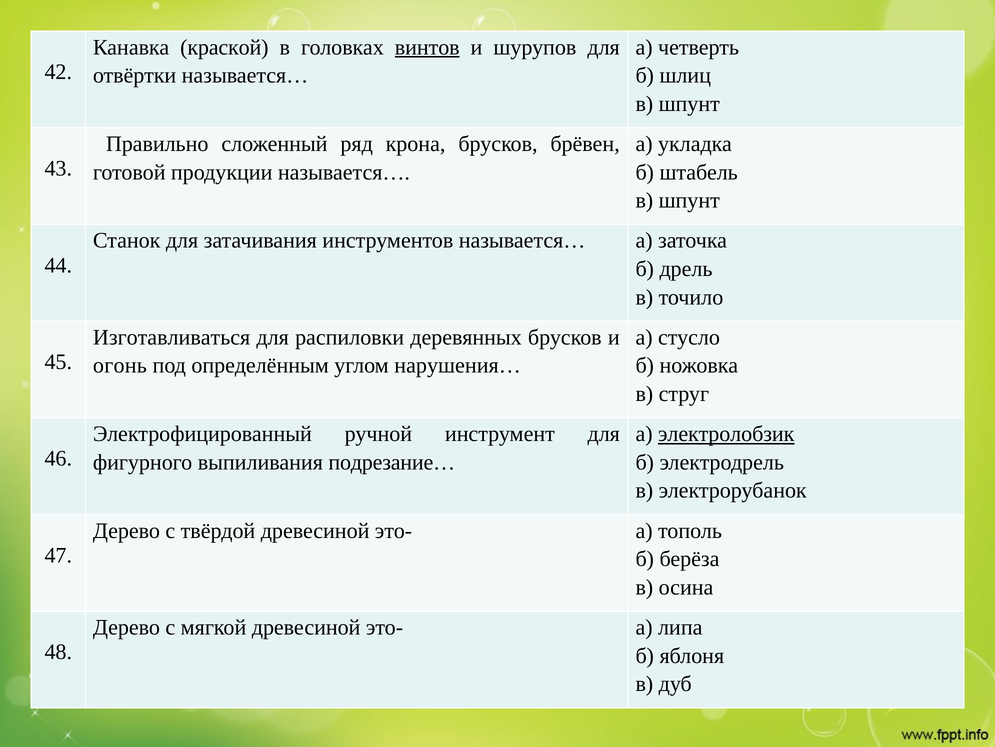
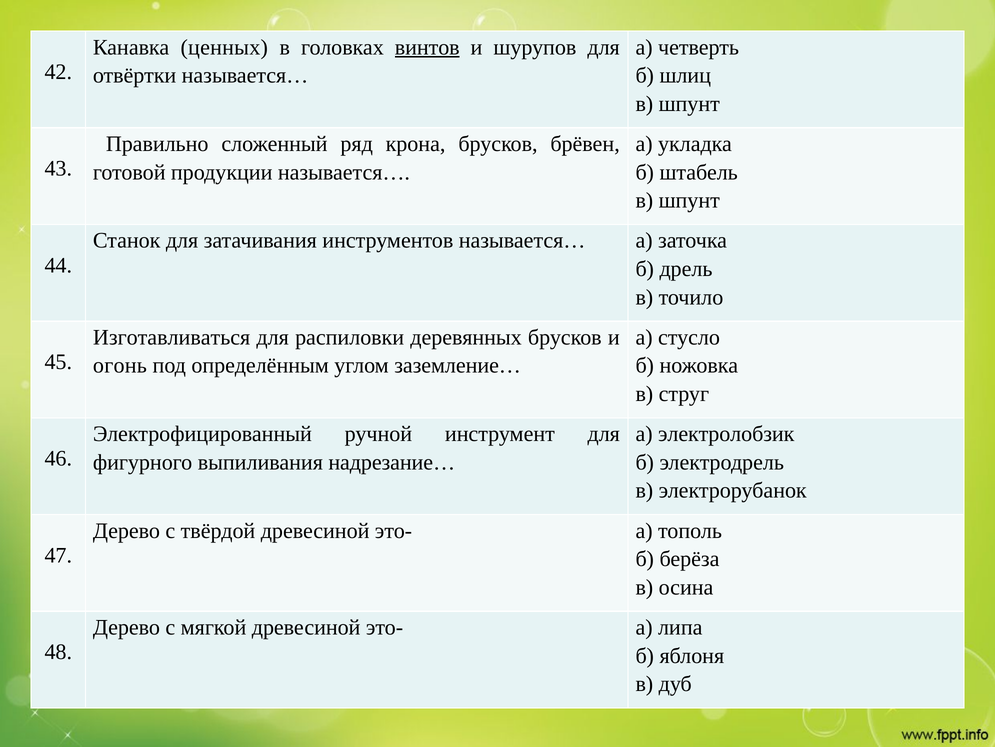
краской: краской -> ценных
нарушения…: нарушения… -> заземление…
электролобзик underline: present -> none
подрезание…: подрезание… -> надрезание…
